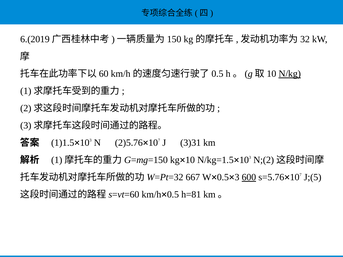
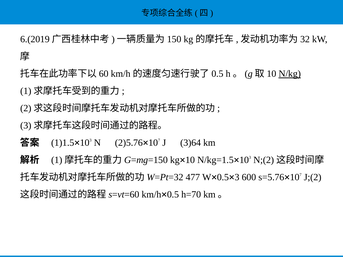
3)31: 3)31 -> 3)64
667: 667 -> 477
600 underline: present -> none
J;(5: J;(5 -> J;(2
h=81: h=81 -> h=70
